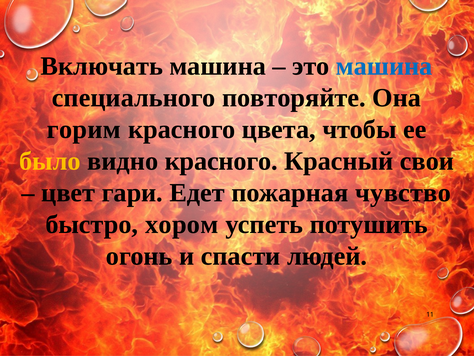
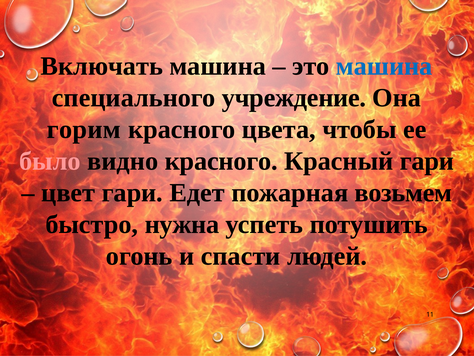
повторяйте: повторяйте -> учреждение
было colour: yellow -> pink
Красный свои: свои -> гари
чувство: чувство -> возьмем
хором: хором -> нужна
